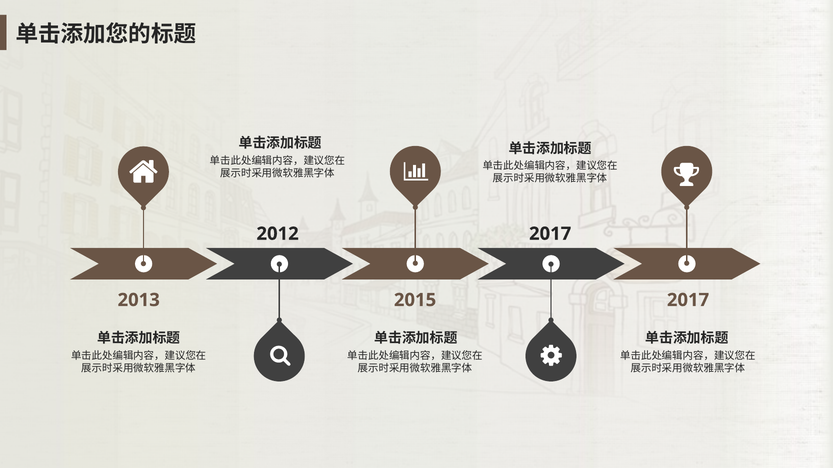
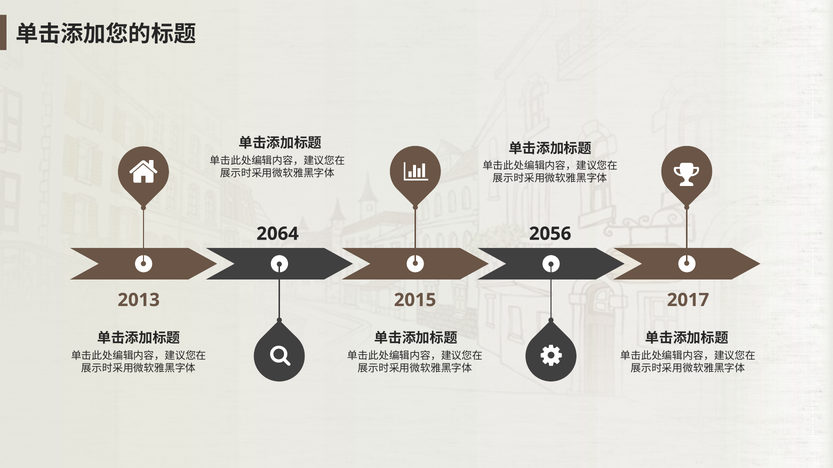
2012: 2012 -> 2064
2017 at (550, 234): 2017 -> 2056
